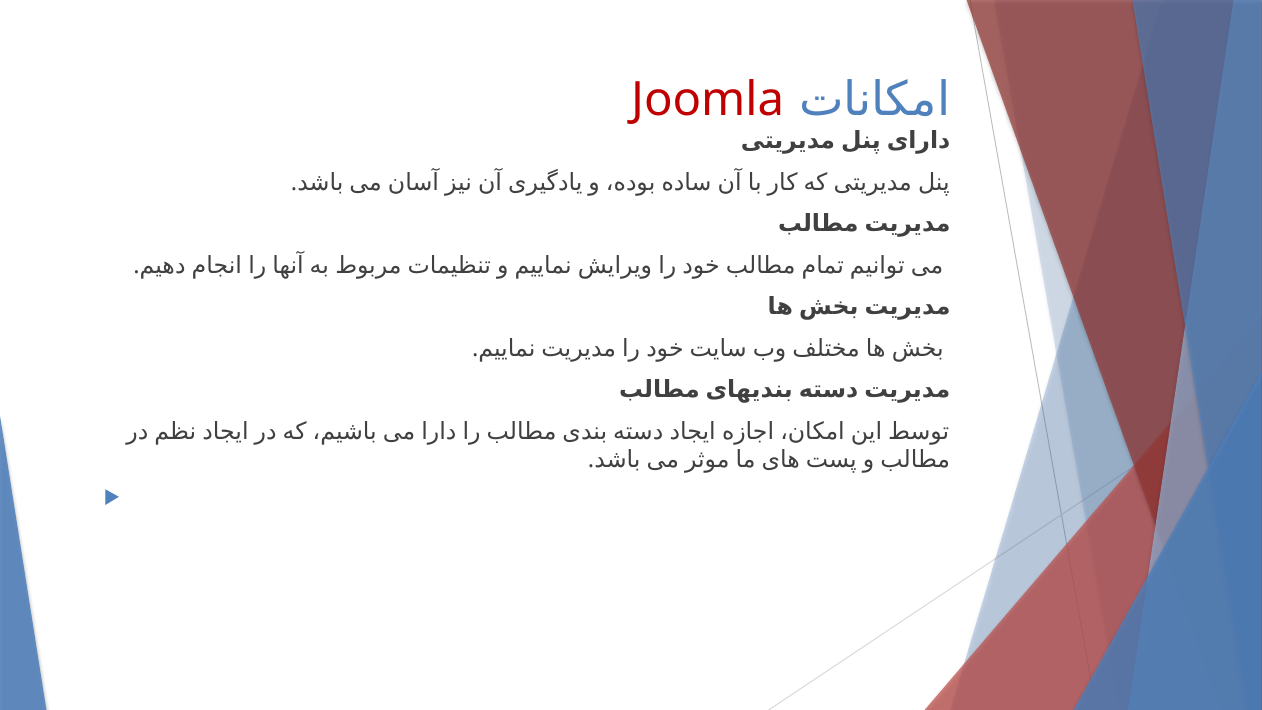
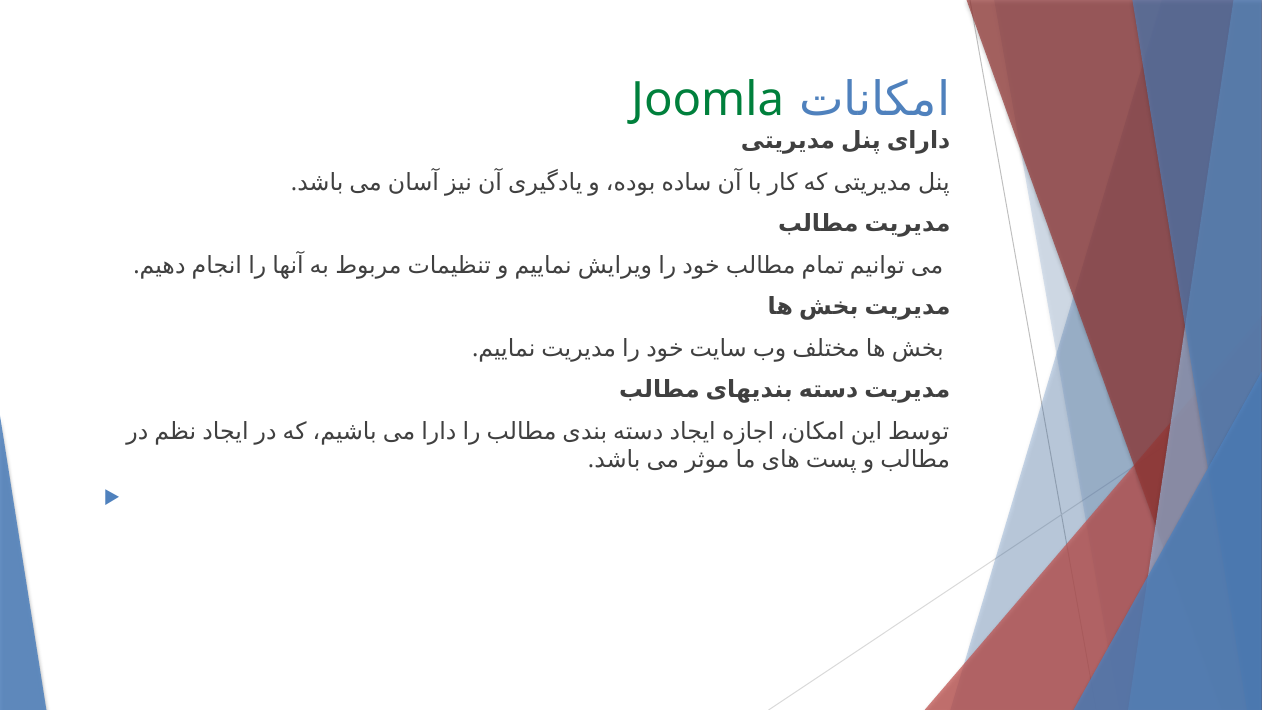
Joomla colour: red -> green
